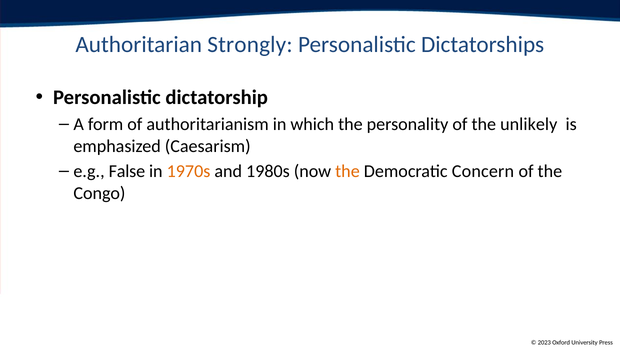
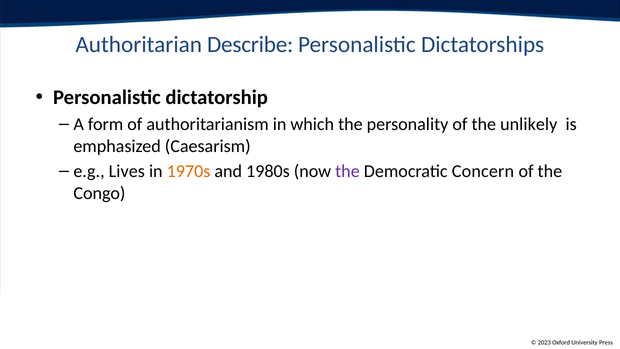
Strongly: Strongly -> Describe
False: False -> Lives
the at (347, 171) colour: orange -> purple
